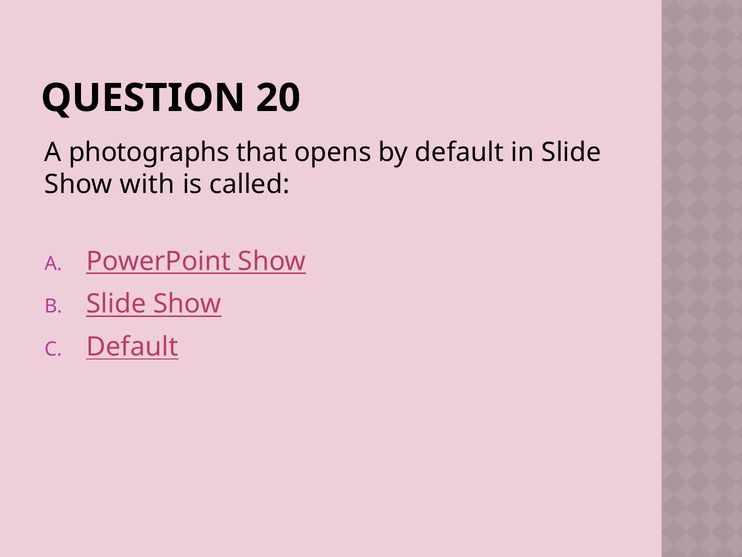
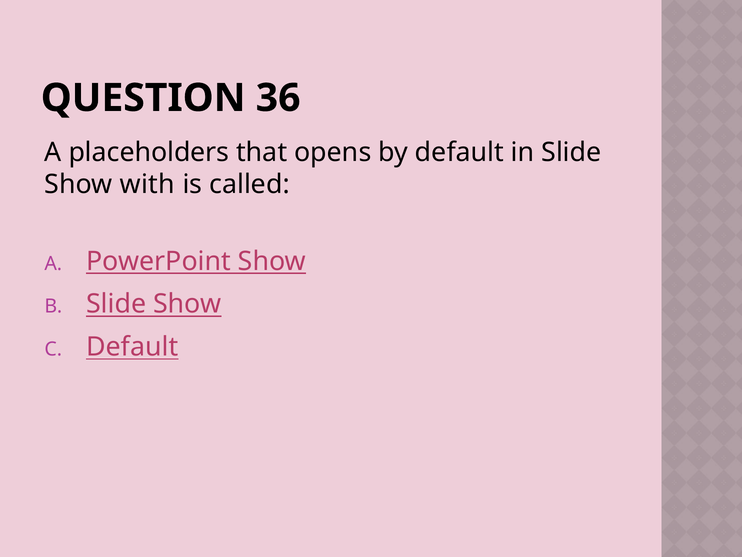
20: 20 -> 36
photographs: photographs -> placeholders
